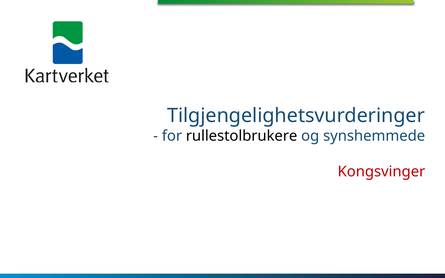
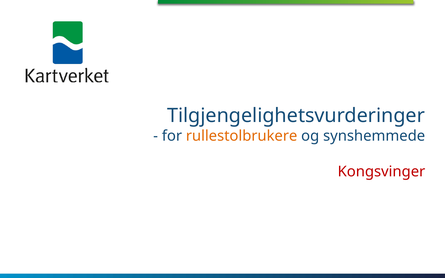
rullestolbrukere colour: black -> orange
